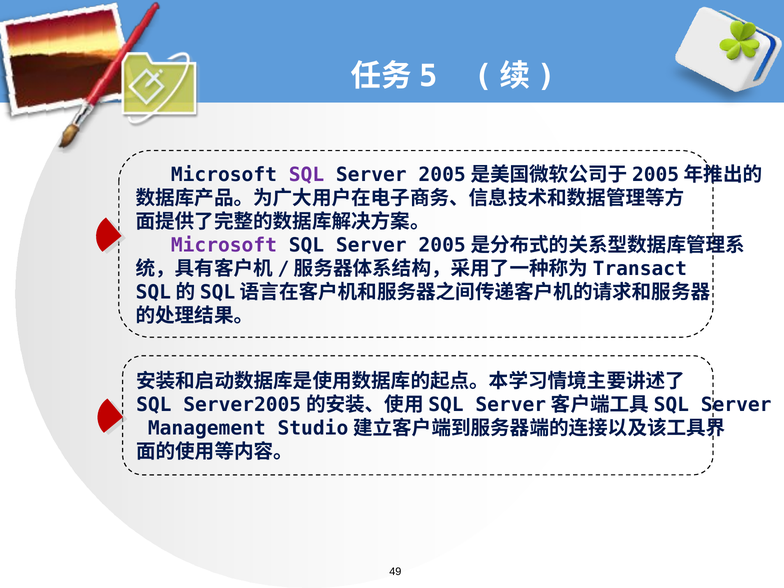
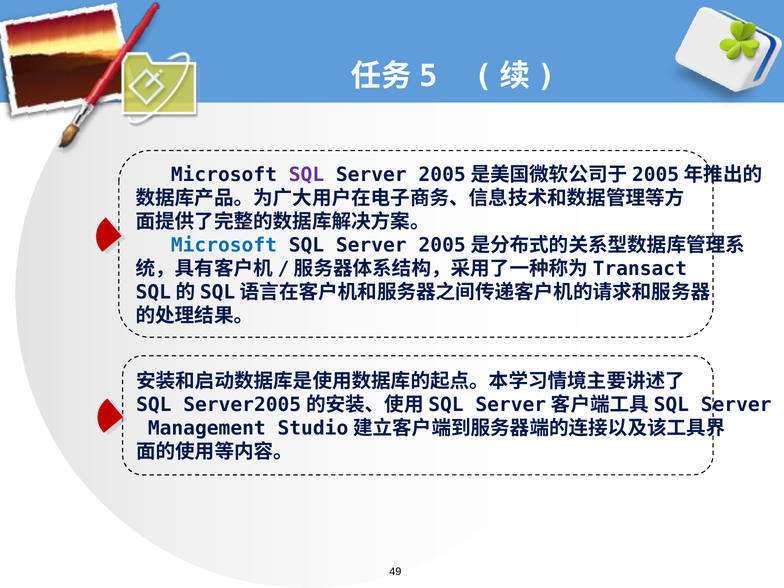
Microsoft at (224, 245) colour: purple -> blue
